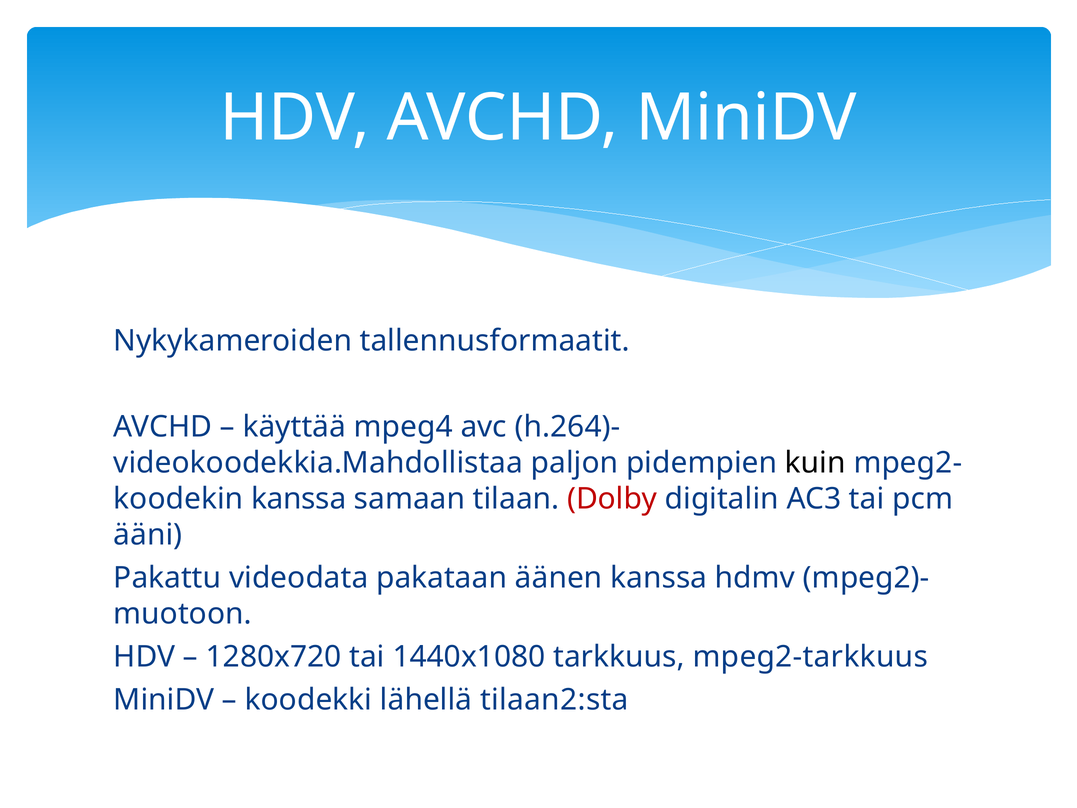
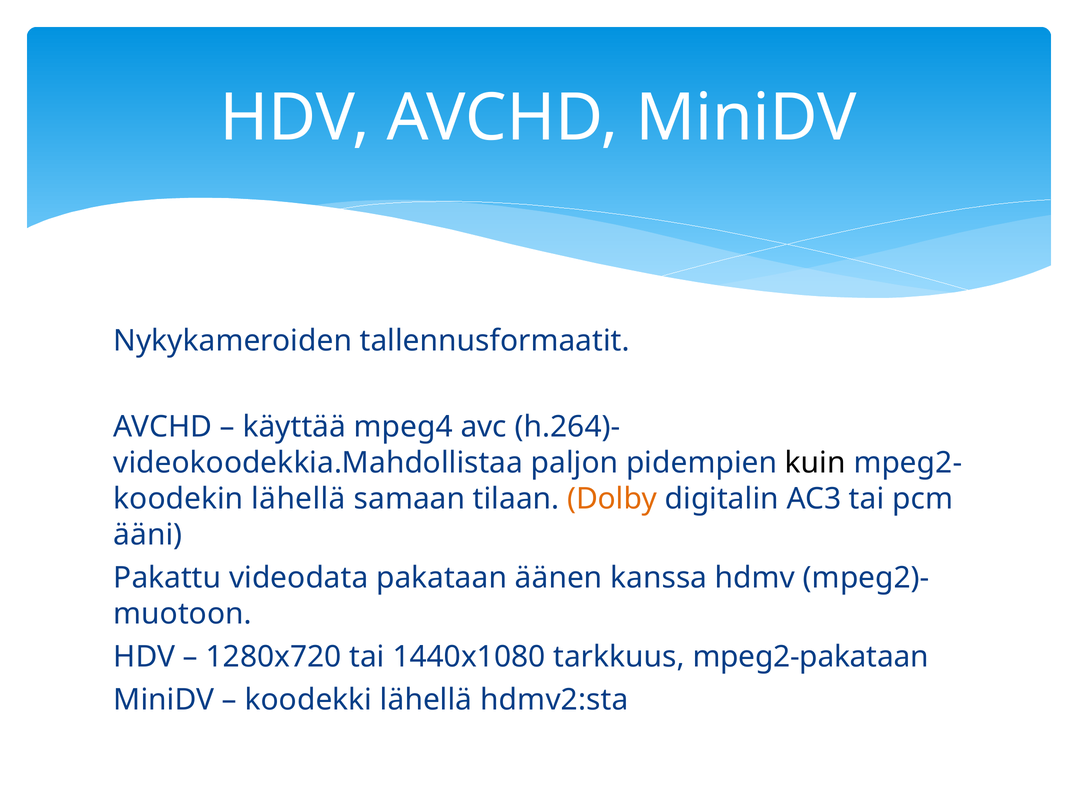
kanssa at (299, 499): kanssa -> lähellä
Dolby colour: red -> orange
mpeg2-tarkkuus: mpeg2-tarkkuus -> mpeg2-pakataan
tilaan2:sta: tilaan2:sta -> hdmv2:sta
